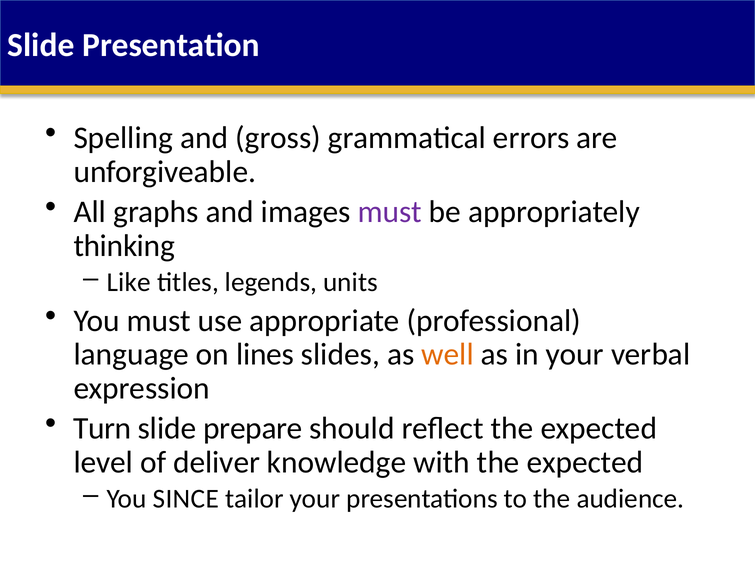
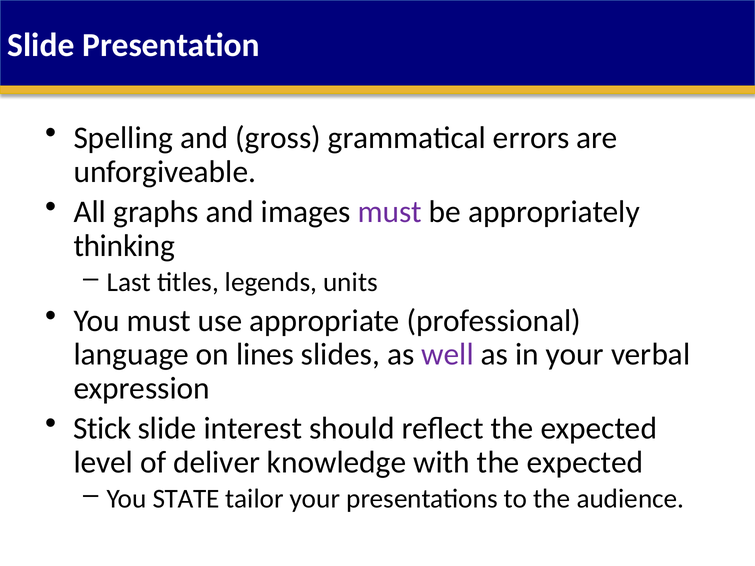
Like: Like -> Last
well colour: orange -> purple
Turn: Turn -> Stick
prepare: prepare -> interest
SINCE: SINCE -> STATE
